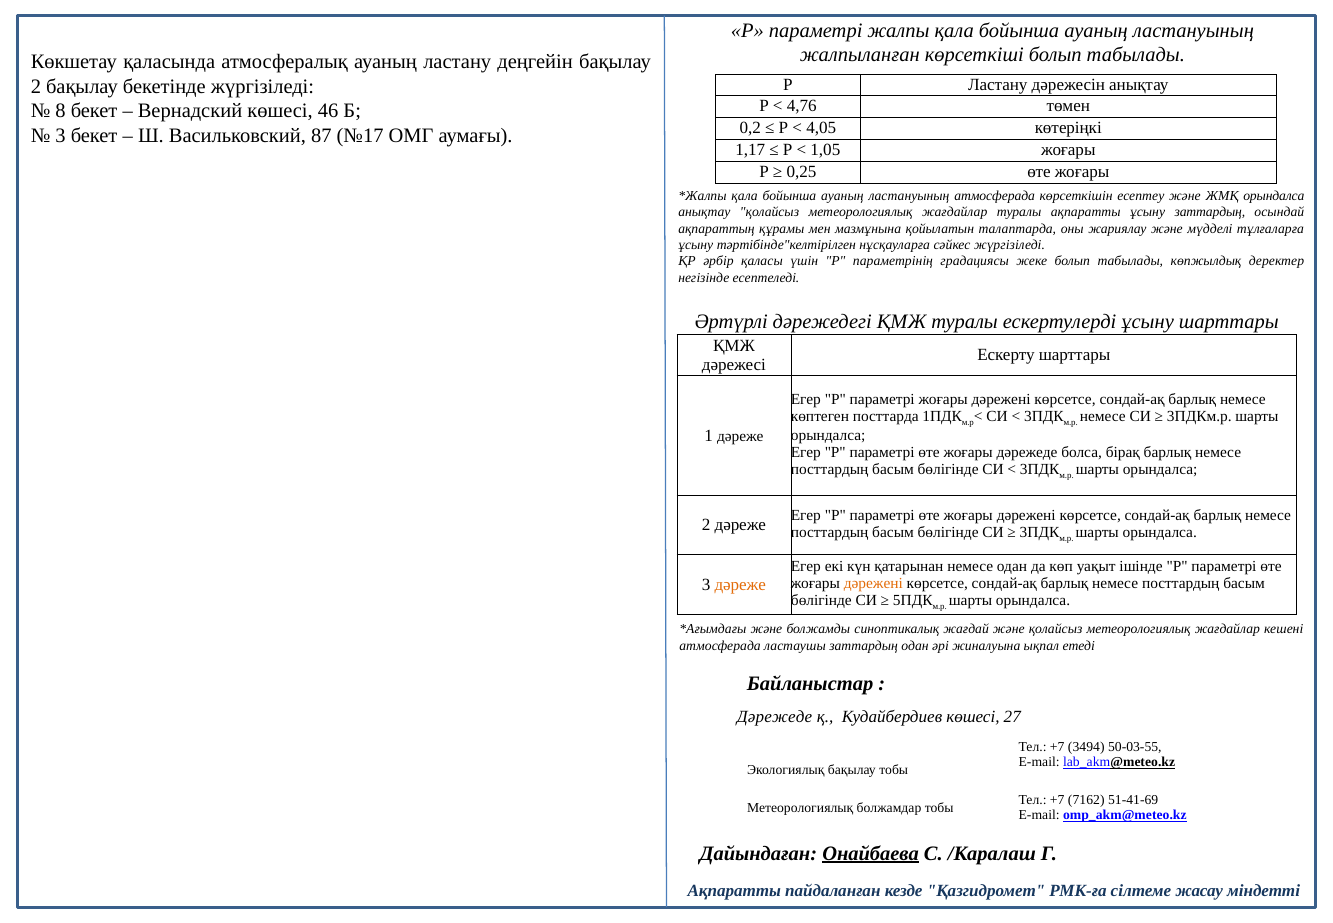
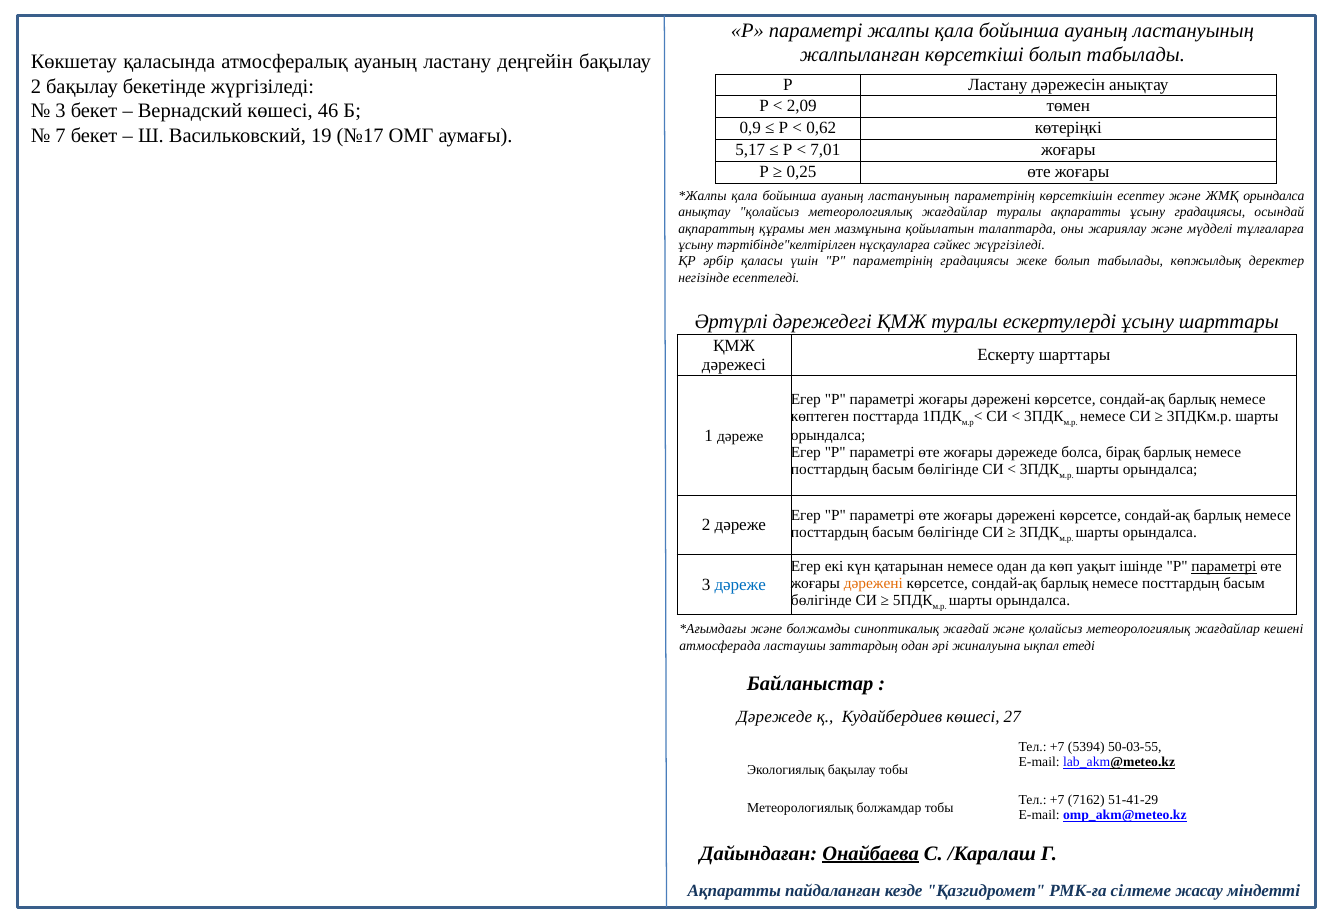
4,76: 4,76 -> 2,09
8 at (61, 111): 8 -> 3
0,2: 0,2 -> 0,9
4,05: 4,05 -> 0,62
3 at (61, 135): 3 -> 7
87: 87 -> 19
1,17: 1,17 -> 5,17
1,05: 1,05 -> 7,01
ластануының атмосферада: атмосферада -> параметрінің
ұсыну заттардың: заттардың -> градациясы
параметрі at (1224, 566) underline: none -> present
дәреже at (740, 585) colour: orange -> blue
3494: 3494 -> 5394
51-41-69: 51-41-69 -> 51-41-29
